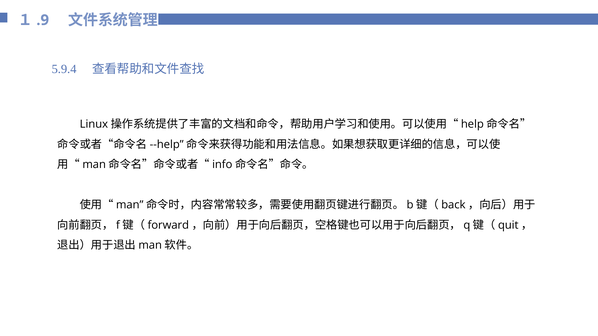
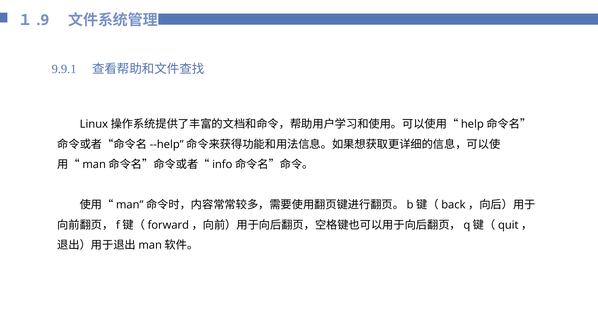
5.9.4: 5.9.4 -> 9.9.1
